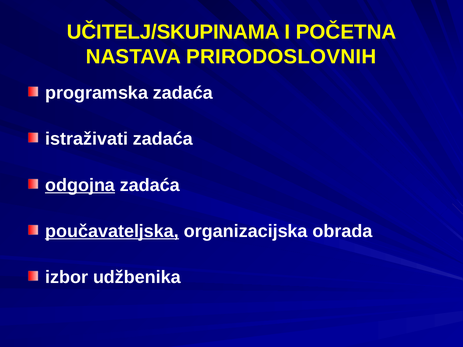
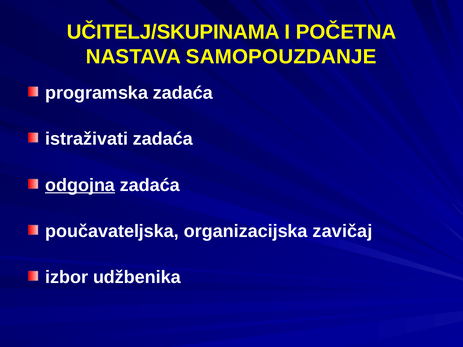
PRIRODOSLOVNIH: PRIRODOSLOVNIH -> SAMOPOUZDANJE
poučavateljska underline: present -> none
obrada: obrada -> zavičaj
